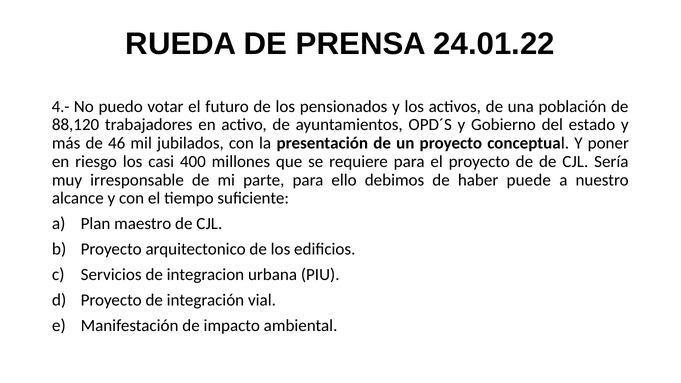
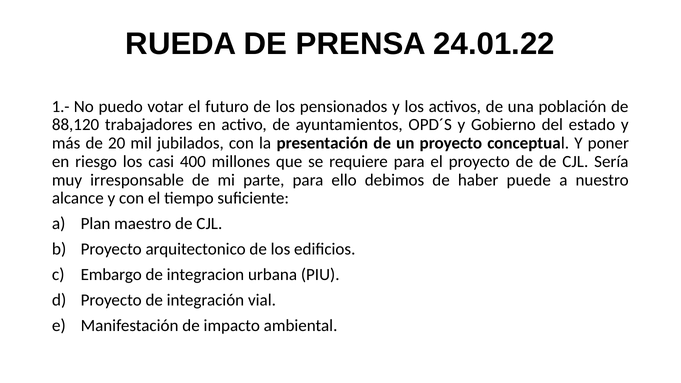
4.-: 4.- -> 1.-
46: 46 -> 20
Servicios: Servicios -> Embargo
